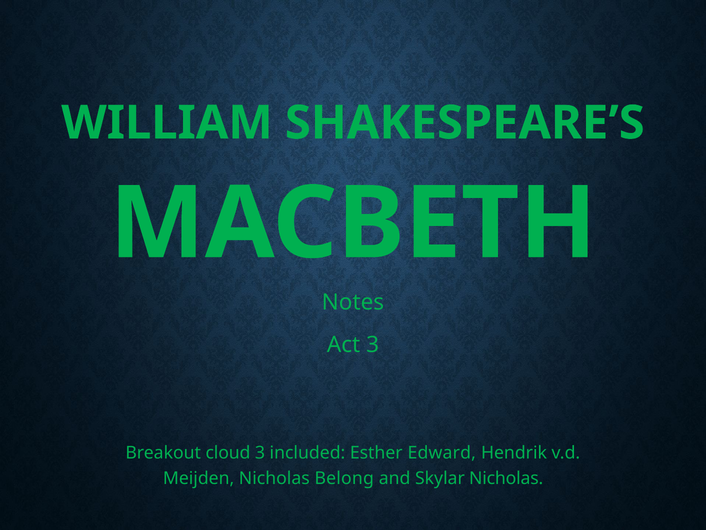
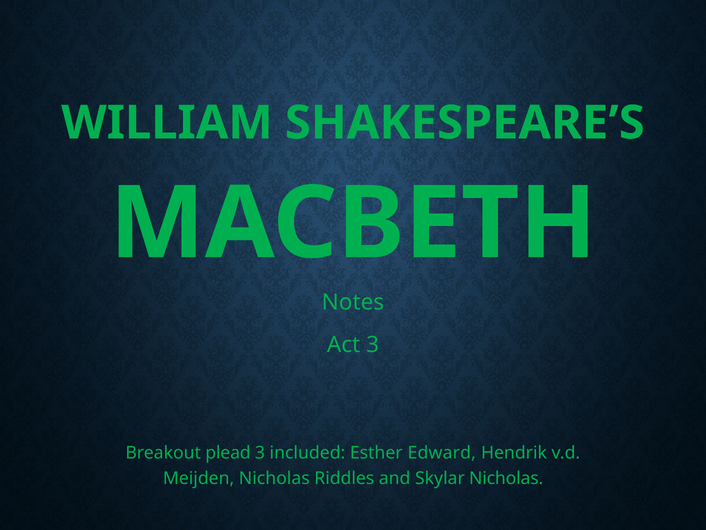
cloud: cloud -> plead
Belong: Belong -> Riddles
